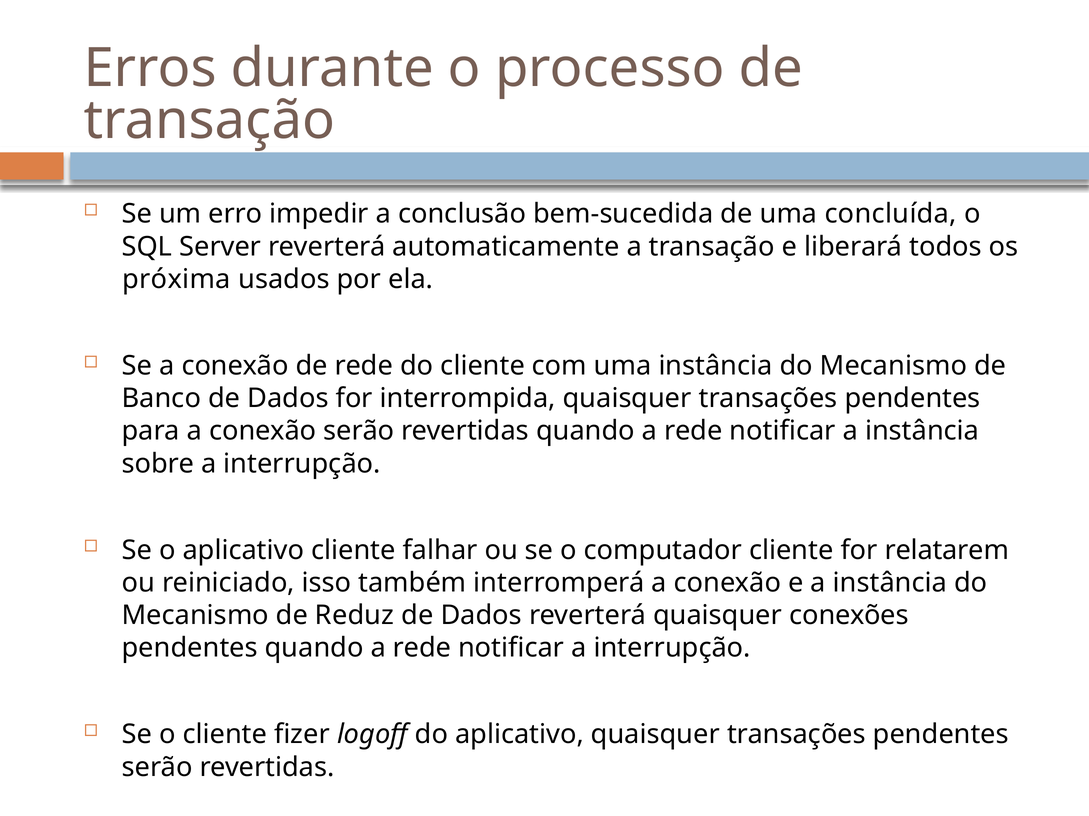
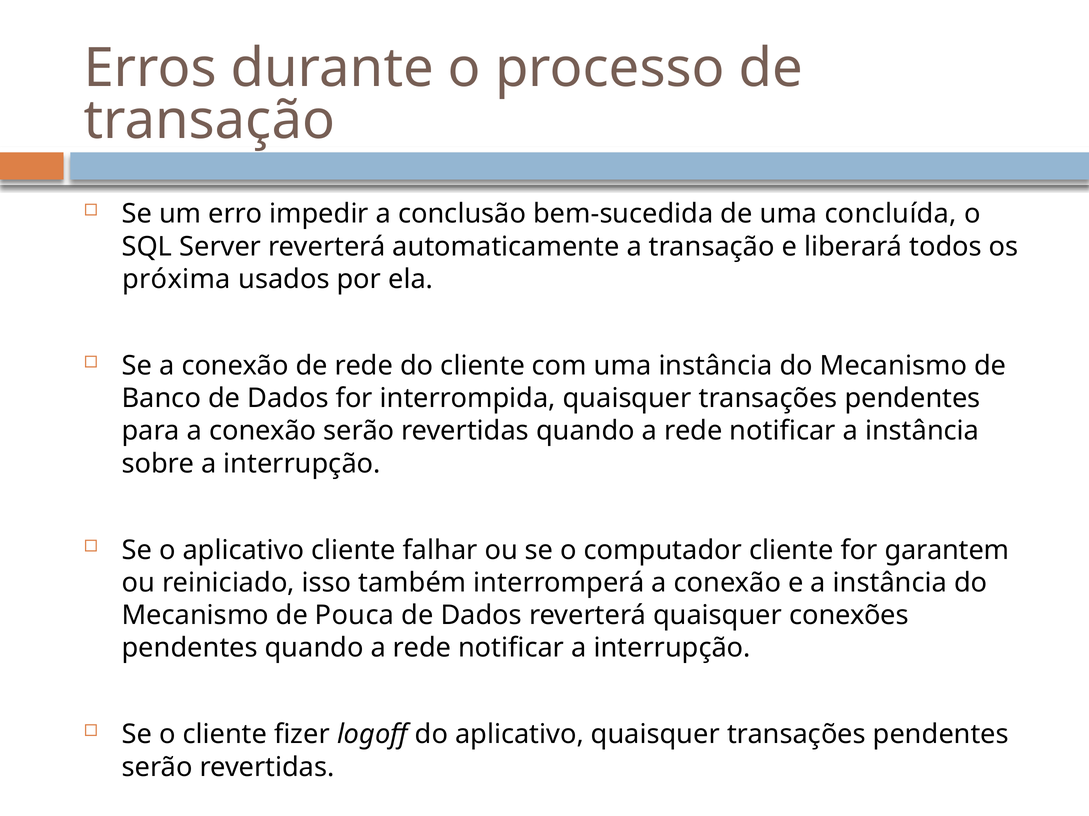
relatarem: relatarem -> garantem
Reduz: Reduz -> Pouca
